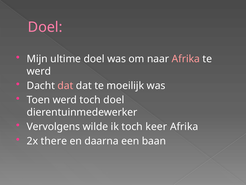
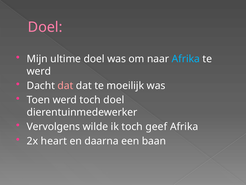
Afrika at (186, 59) colour: pink -> light blue
keer: keer -> geef
there: there -> heart
